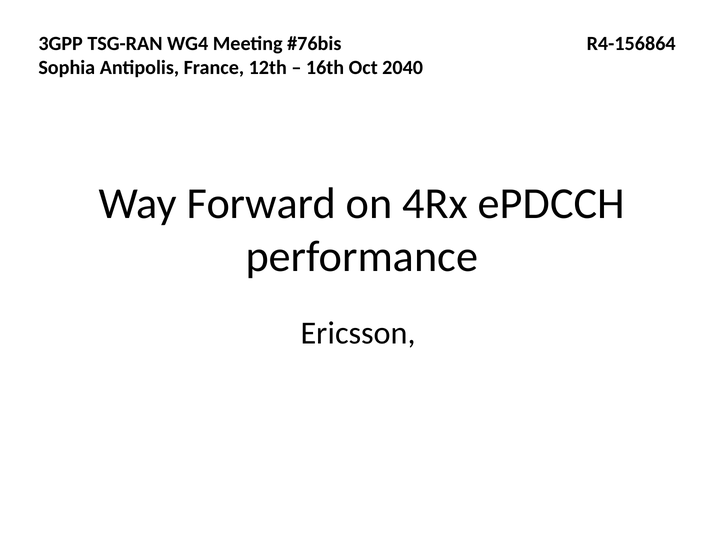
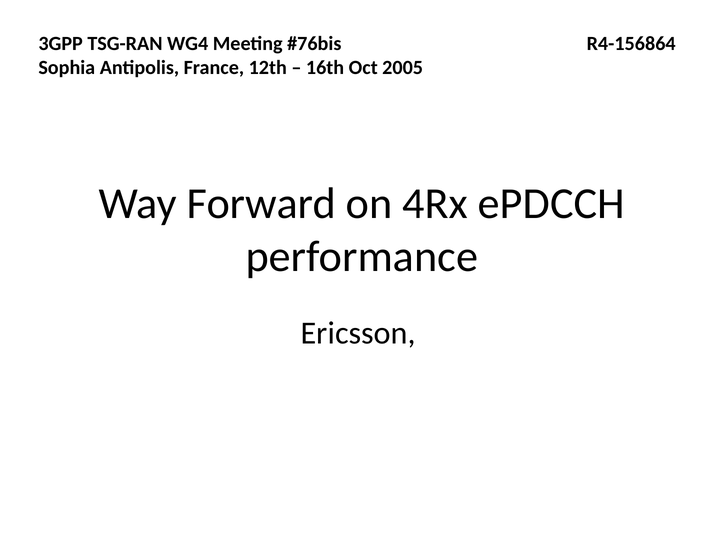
2040: 2040 -> 2005
